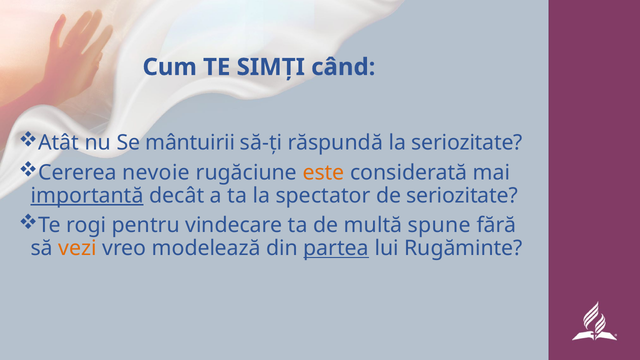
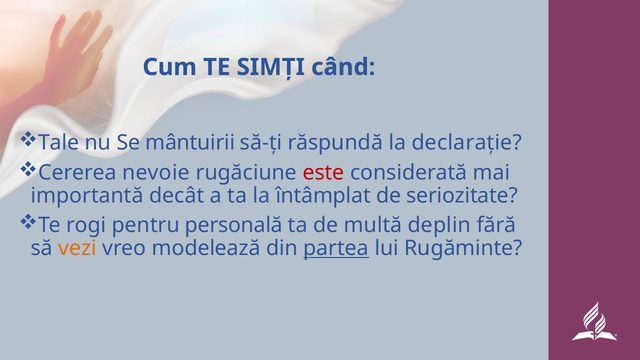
Atât: Atât -> Tale
la seriozitate: seriozitate -> declarație
este colour: orange -> red
importantă underline: present -> none
spectator: spectator -> întâmplat
vindecare: vindecare -> personală
spune: spune -> deplin
